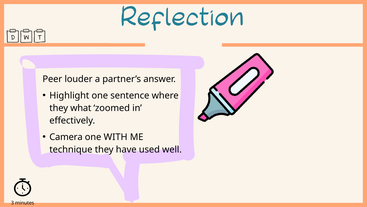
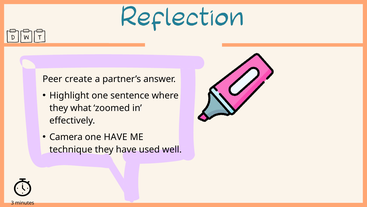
louder: louder -> create
one WITH: WITH -> HAVE
